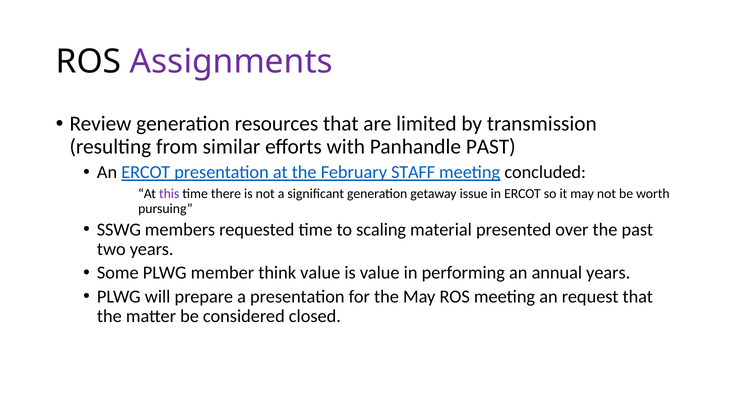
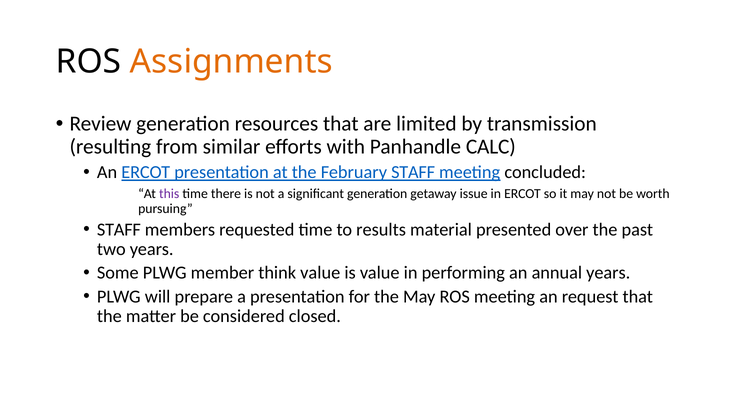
Assignments colour: purple -> orange
Panhandle PAST: PAST -> CALC
SSWG at (119, 229): SSWG -> STAFF
scaling: scaling -> results
